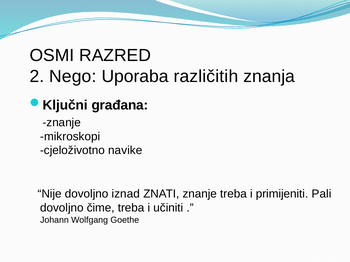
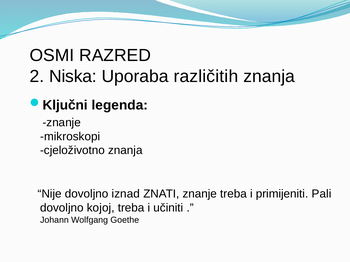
Nego: Nego -> Niska
građana: građana -> legenda
cjeloživotno navike: navike -> znanja
čime: čime -> kojoj
